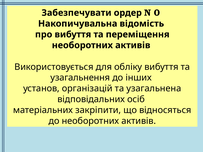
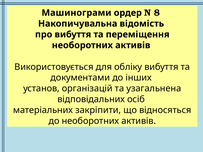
Забезпечувати: Забезпечувати -> Машинограми
0: 0 -> 8
узагальнення: узагальнення -> документами
